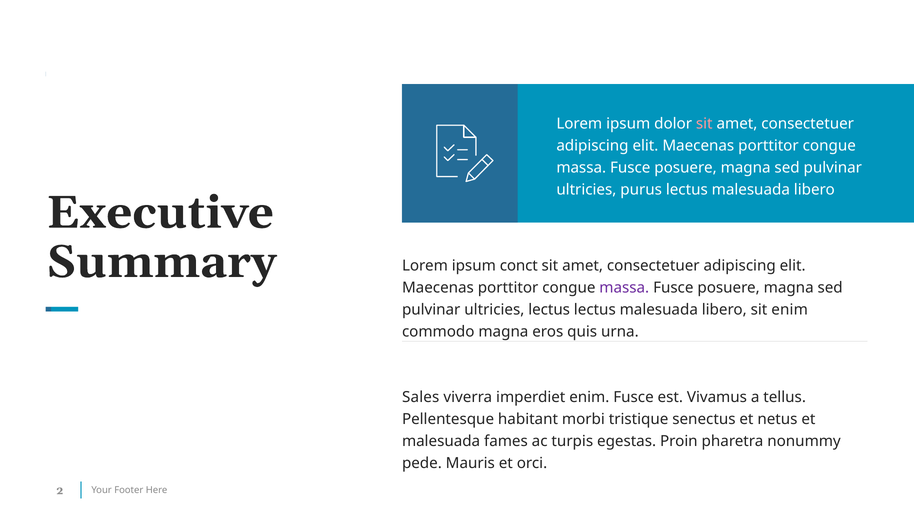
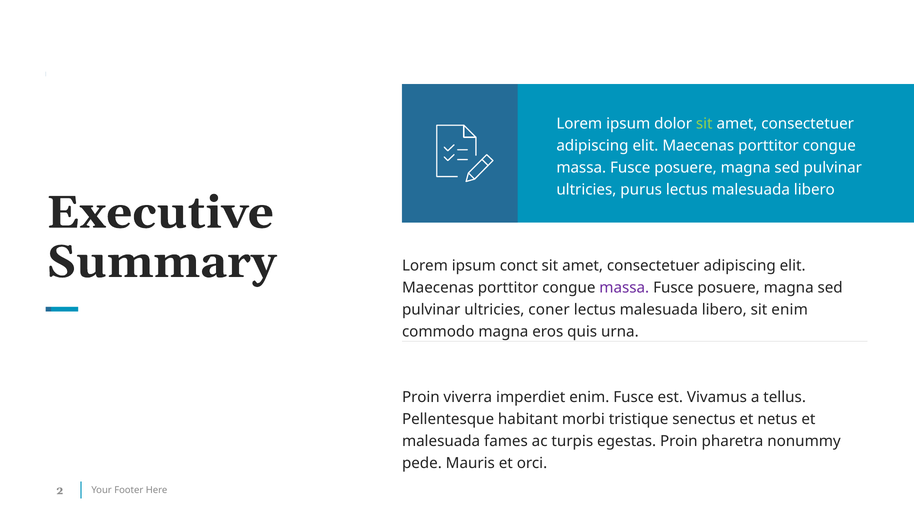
sit at (704, 124) colour: pink -> light green
ultricies lectus: lectus -> coner
Sales at (421, 397): Sales -> Proin
